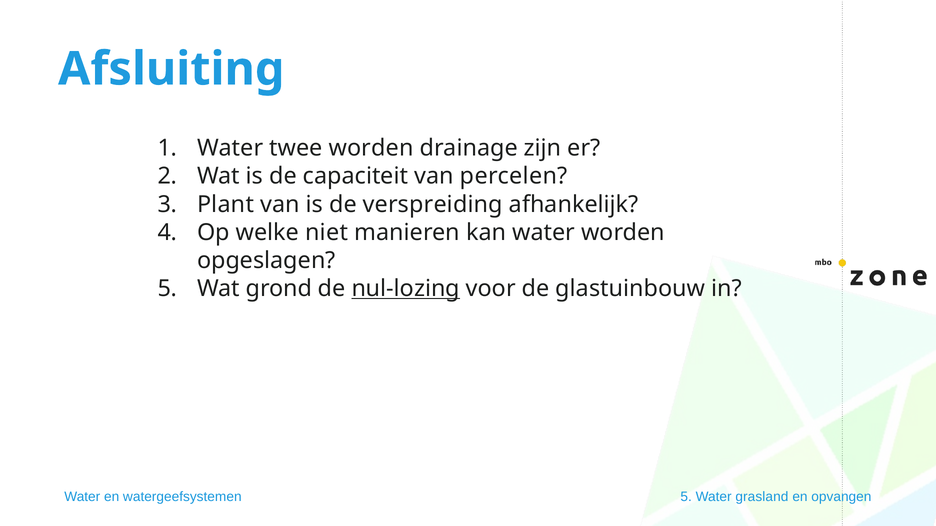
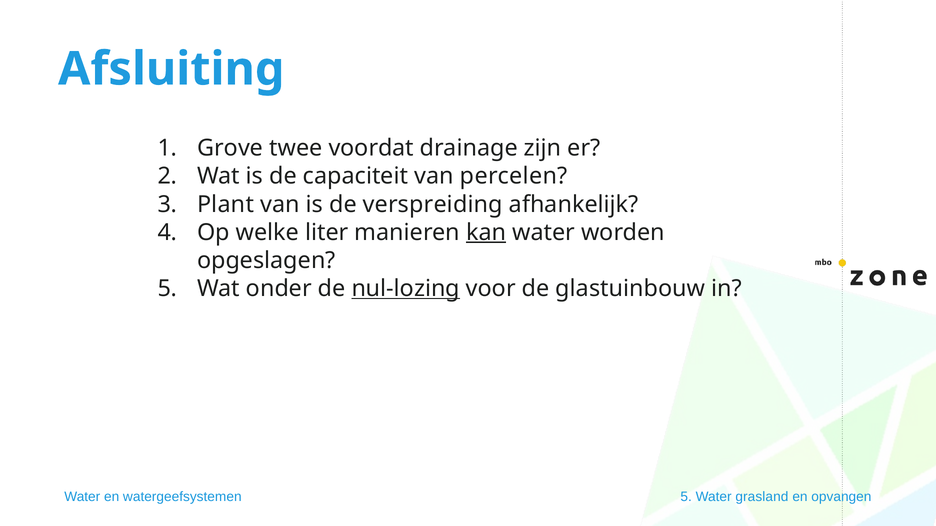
Water at (230, 148): Water -> Grove
twee worden: worden -> voordat
niet: niet -> liter
kan underline: none -> present
grond: grond -> onder
